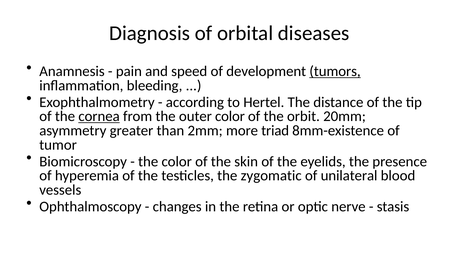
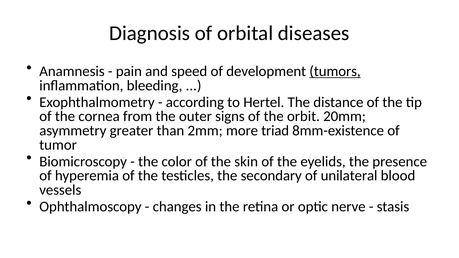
cornea underline: present -> none
outer color: color -> signs
zygomatic: zygomatic -> secondary
